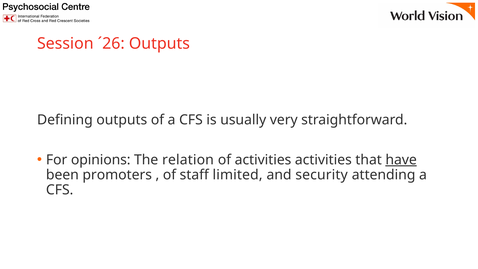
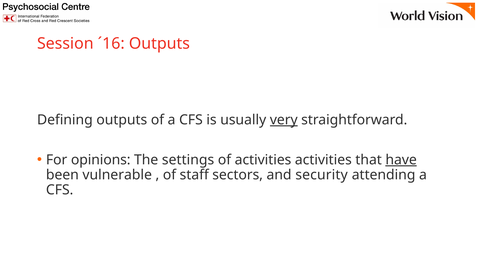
´26: ´26 -> ´16
very underline: none -> present
relation: relation -> settings
promoters: promoters -> vulnerable
limited: limited -> sectors
